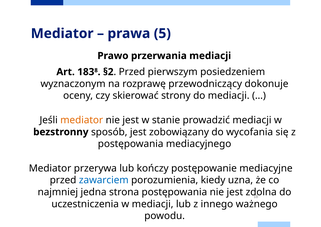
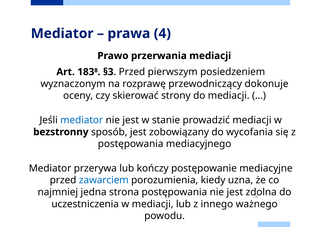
5: 5 -> 4
§2: §2 -> §3
mediator at (82, 120) colour: orange -> blue
